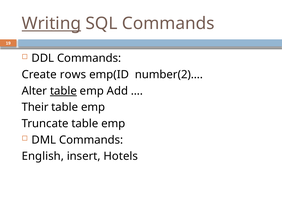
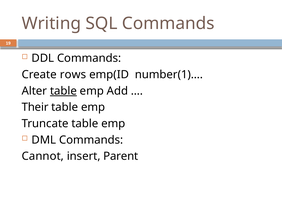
Writing underline: present -> none
number(2)…: number(2)… -> number(1)…
English: English -> Cannot
Hotels: Hotels -> Parent
